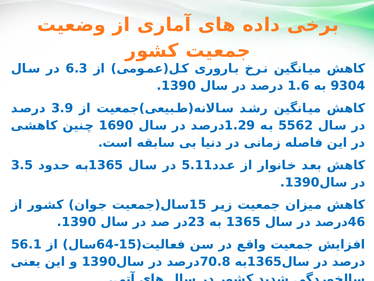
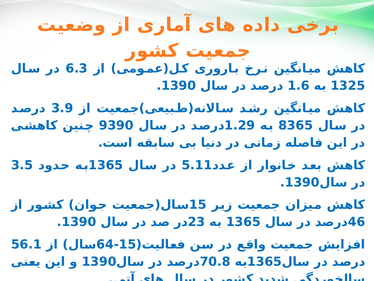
9304: 9304 -> 1325
1690: 1690 -> 9390
5562: 5562 -> 8365
